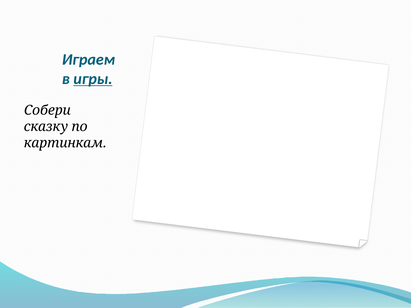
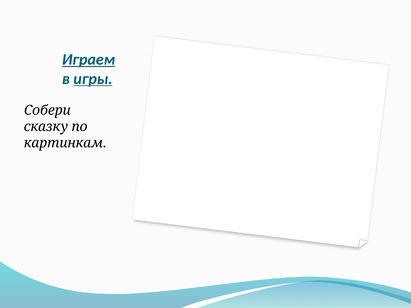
Играем underline: none -> present
